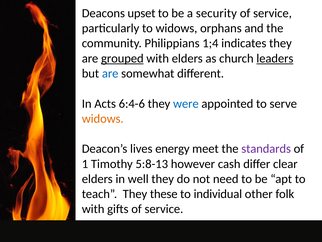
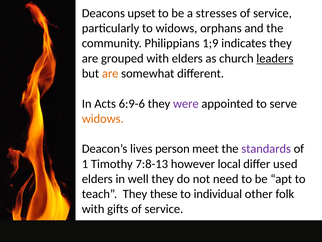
security: security -> stresses
1;4: 1;4 -> 1;9
grouped underline: present -> none
are at (110, 73) colour: blue -> orange
6:4-6: 6:4-6 -> 6:9-6
were colour: blue -> purple
energy: energy -> person
5:8-13: 5:8-13 -> 7:8-13
cash: cash -> local
clear: clear -> used
